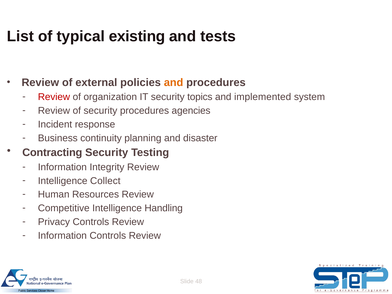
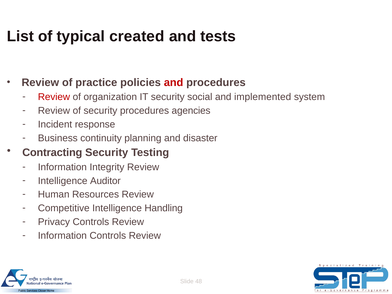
existing: existing -> created
external: external -> practice
and at (174, 82) colour: orange -> red
topics: topics -> social
Collect: Collect -> Auditor
